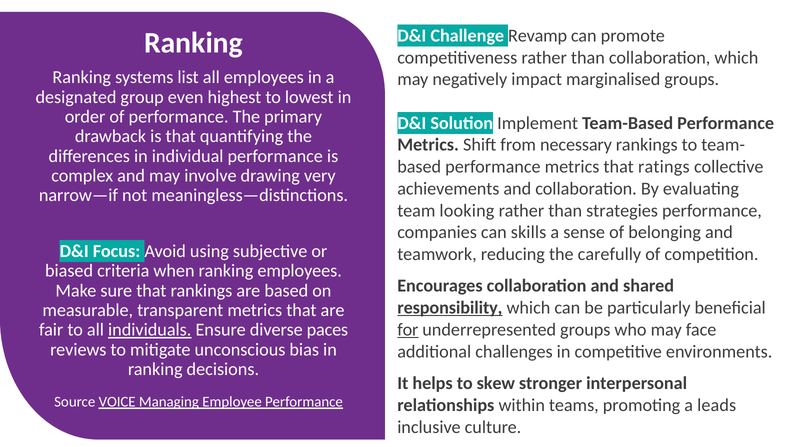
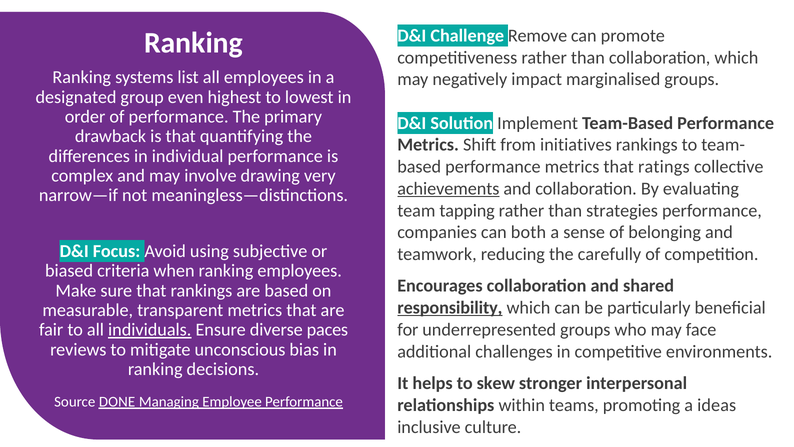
Revamp: Revamp -> Remove
necessary: necessary -> initiatives
achievements underline: none -> present
looking: looking -> tapping
skills: skills -> both
for underline: present -> none
VOICE: VOICE -> DONE
leads: leads -> ideas
